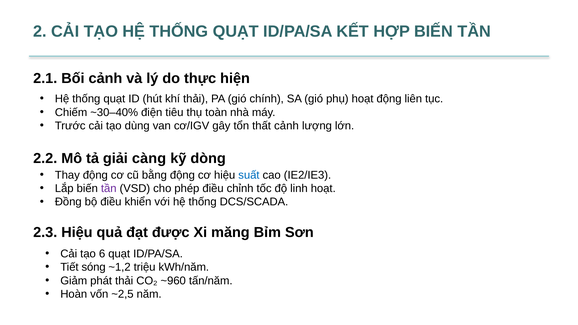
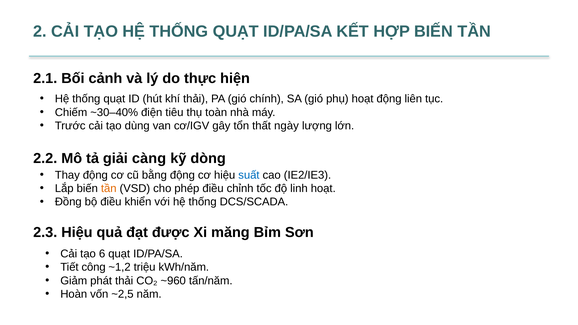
thất cảnh: cảnh -> ngày
tần at (109, 189) colour: purple -> orange
sóng: sóng -> công
